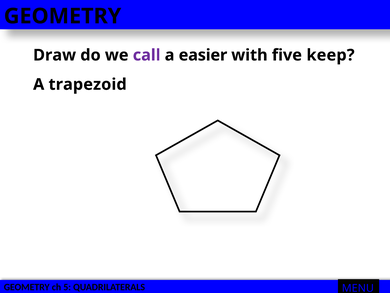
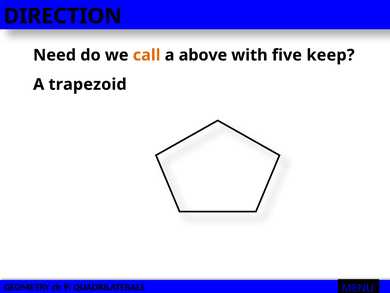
GEOMETRY at (63, 16): GEOMETRY -> DIRECTION
Draw: Draw -> Need
call colour: purple -> orange
easier: easier -> above
5: 5 -> 9
